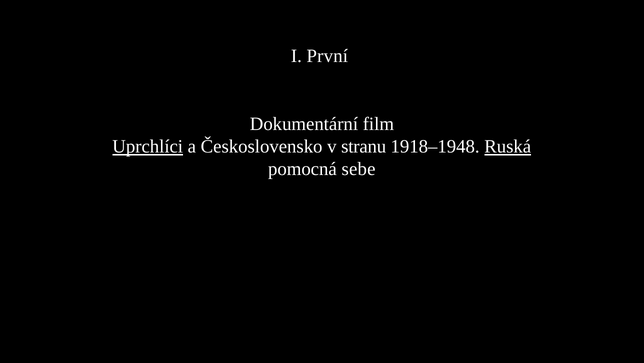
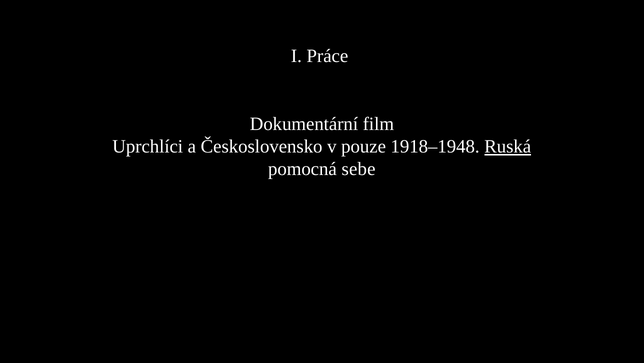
První: První -> Práce
Uprchlíci underline: present -> none
stranu: stranu -> pouze
